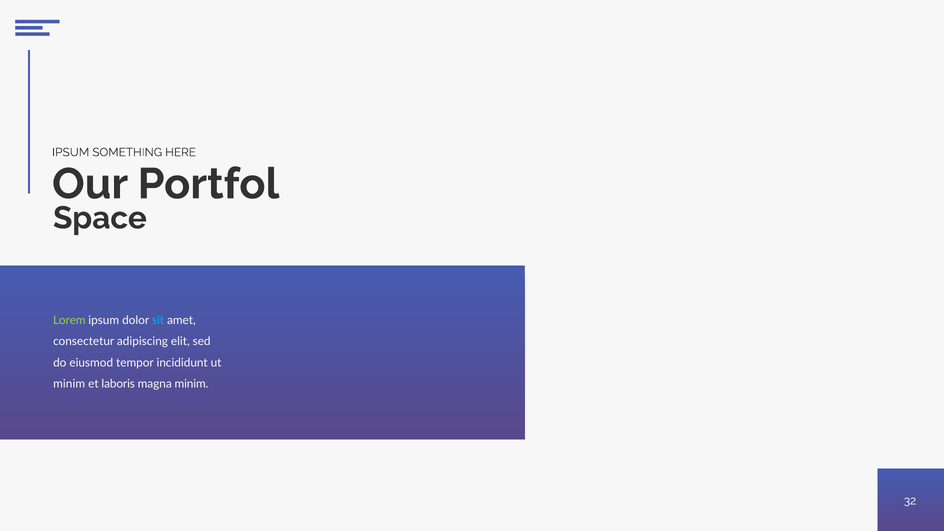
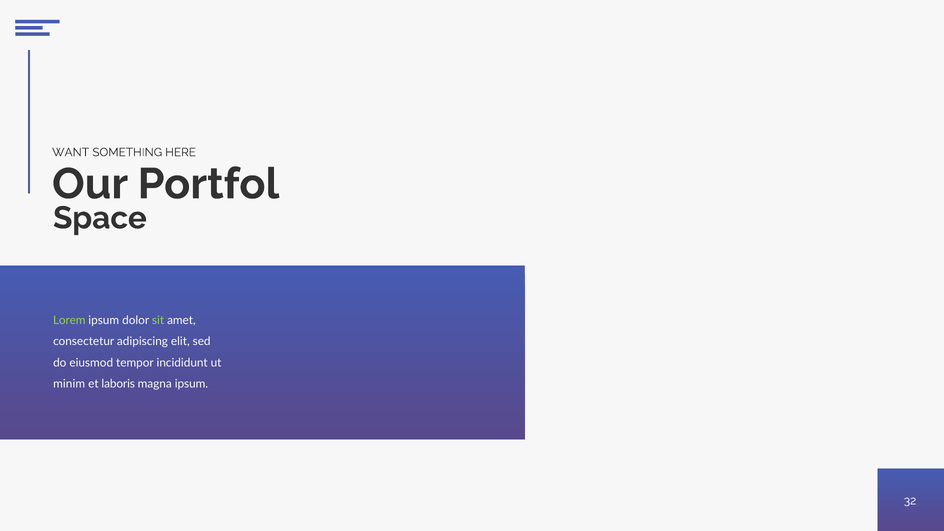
IPSUM at (71, 152): IPSUM -> WANT
sit colour: light blue -> light green
magna minim: minim -> ipsum
